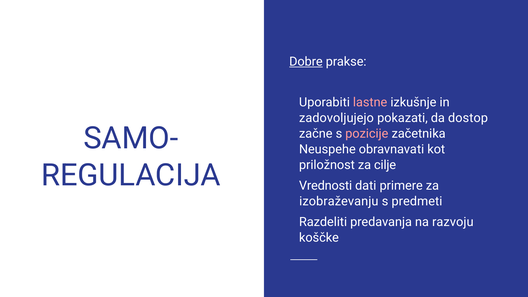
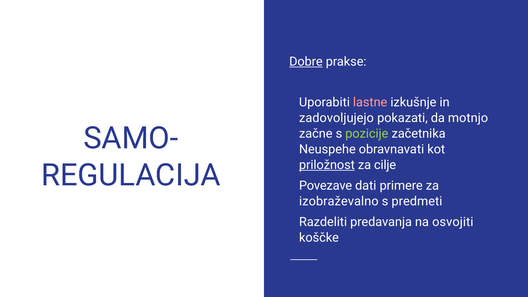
dostop: dostop -> motnjo
pozicije colour: pink -> light green
priložnost underline: none -> present
Vrednosti: Vrednosti -> Povezave
izobraževanju: izobraževanju -> izobraževalno
razvoju: razvoju -> osvojiti
